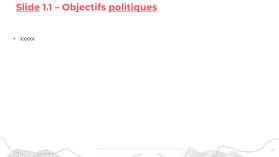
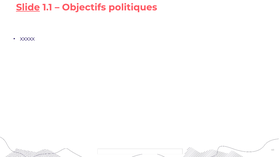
politiques underline: present -> none
